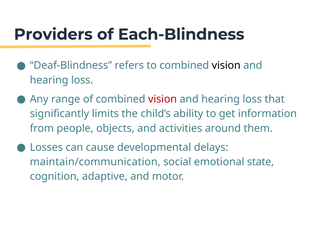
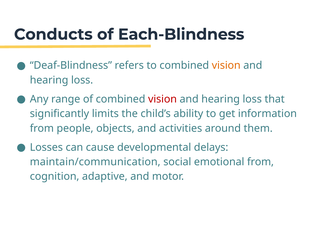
Providers: Providers -> Conducts
vision at (226, 65) colour: black -> orange
emotional state: state -> from
